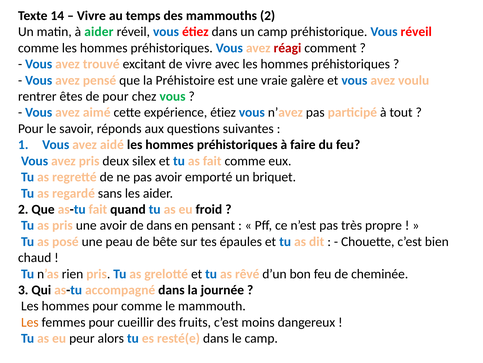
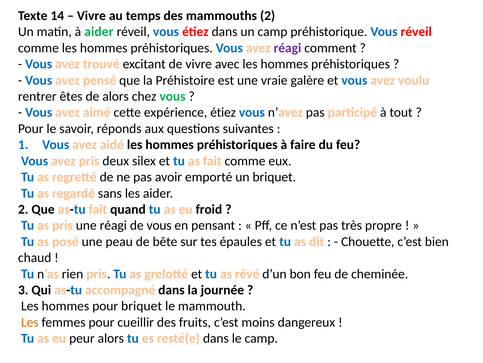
réagi at (287, 48) colour: red -> purple
de pour: pour -> alors
une avoir: avoir -> réagi
de dans: dans -> vous
pour comme: comme -> briquet
